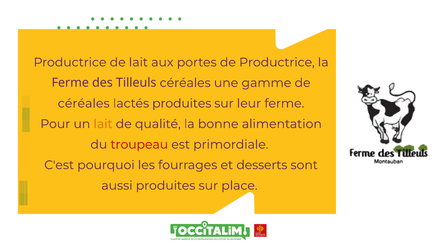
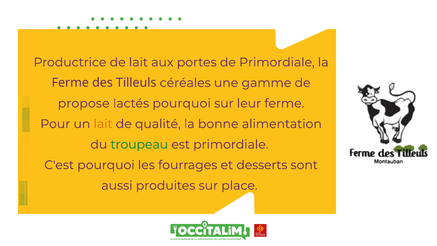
de Productrice: Productrice -> Primordiale
céréales at (84, 103): céréales -> propose
lactés produites: produites -> pourquoi
troupeau colour: red -> green
